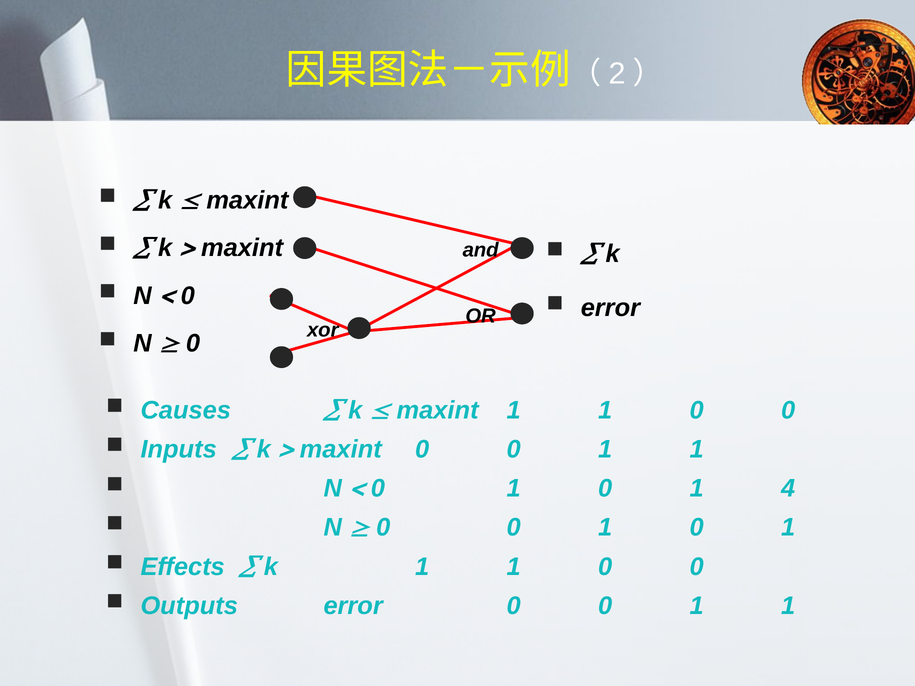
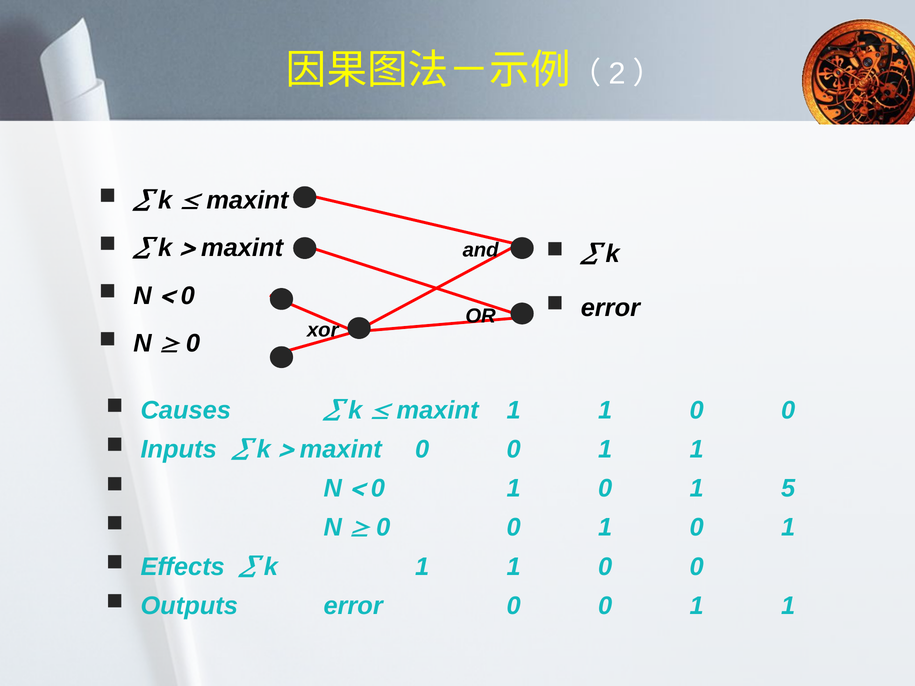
4: 4 -> 5
